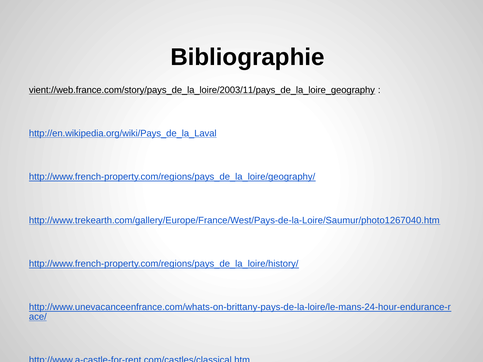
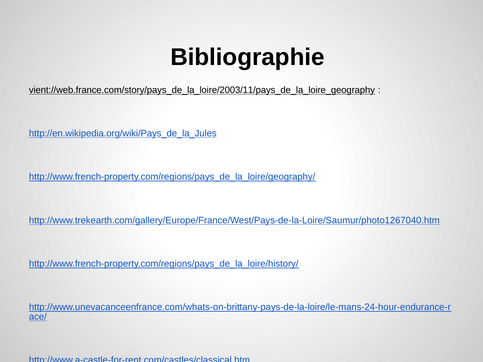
http://en.wikipedia.org/wiki/Pays_de_la_Laval: http://en.wikipedia.org/wiki/Pays_de_la_Laval -> http://en.wikipedia.org/wiki/Pays_de_la_Jules
